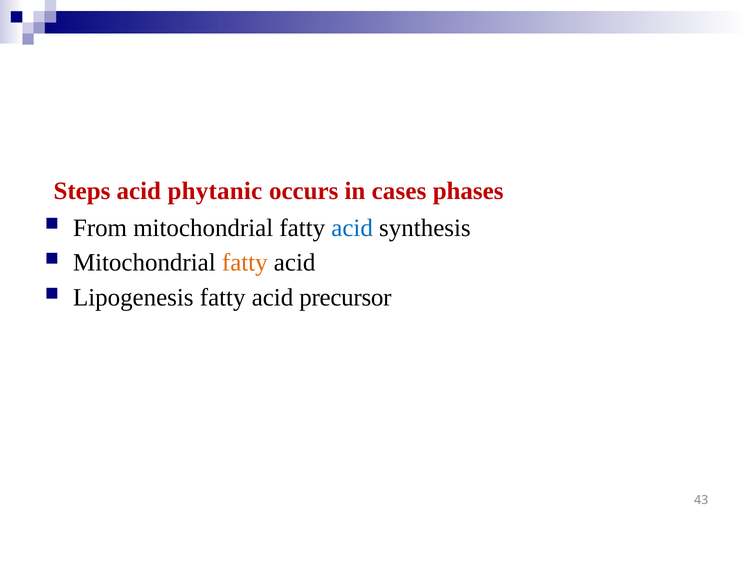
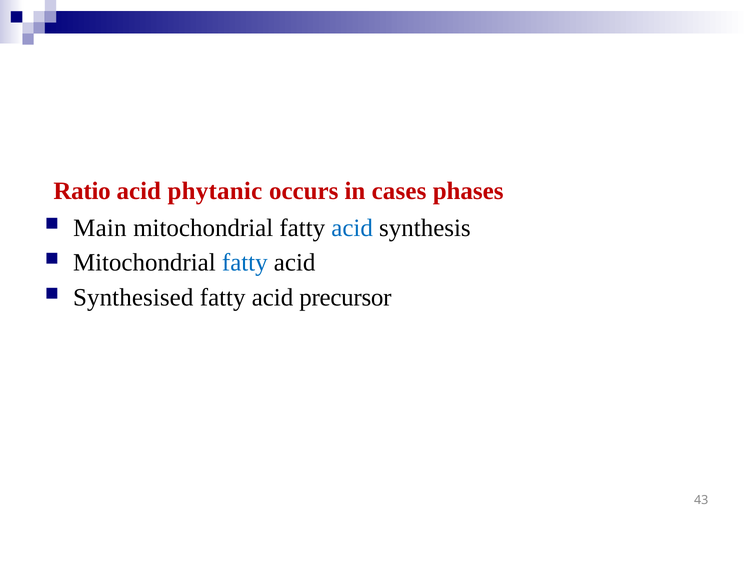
Steps: Steps -> Ratio
From: From -> Main
fatty at (245, 263) colour: orange -> blue
Lipogenesis: Lipogenesis -> Synthesised
